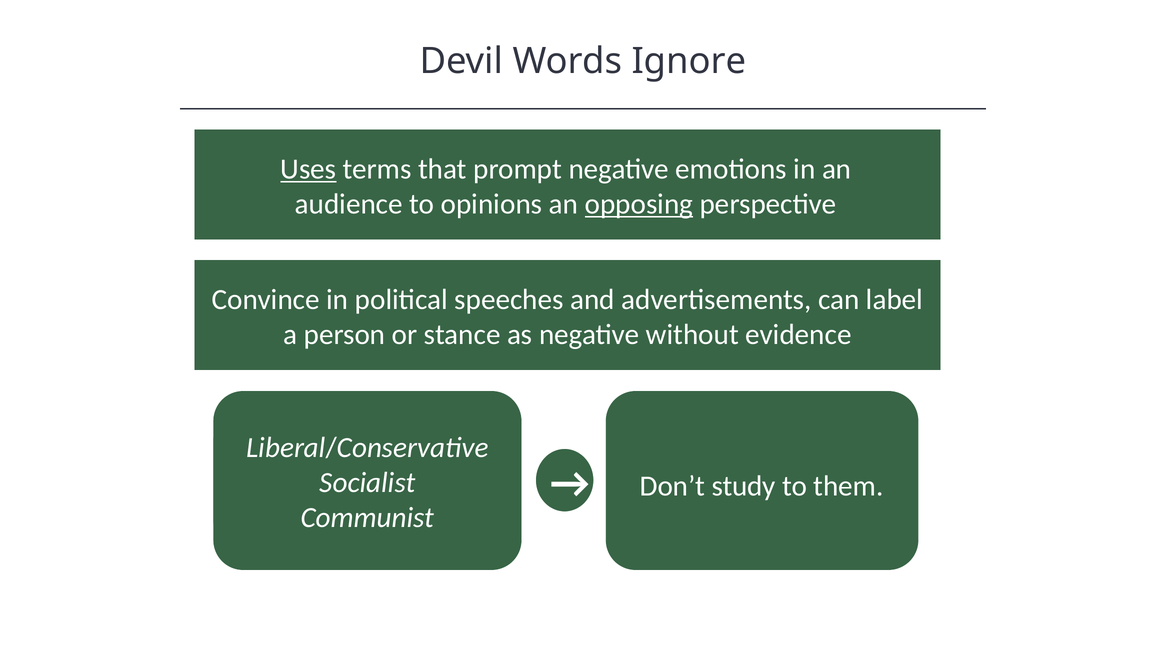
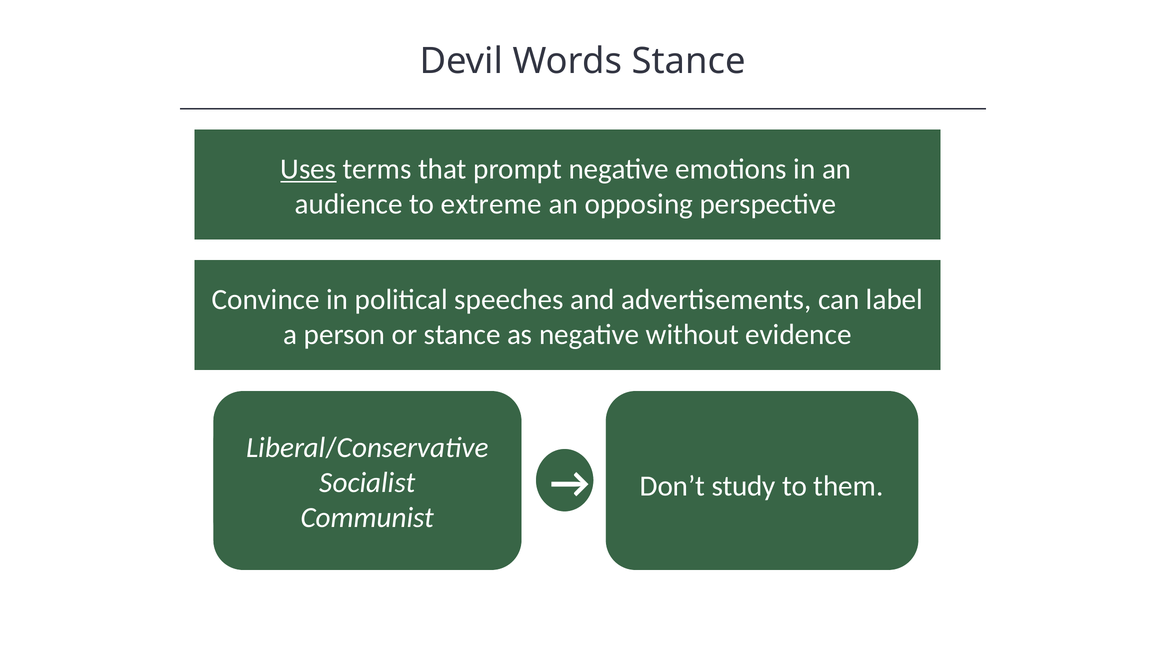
Words Ignore: Ignore -> Stance
opinions: opinions -> extreme
opposing underline: present -> none
